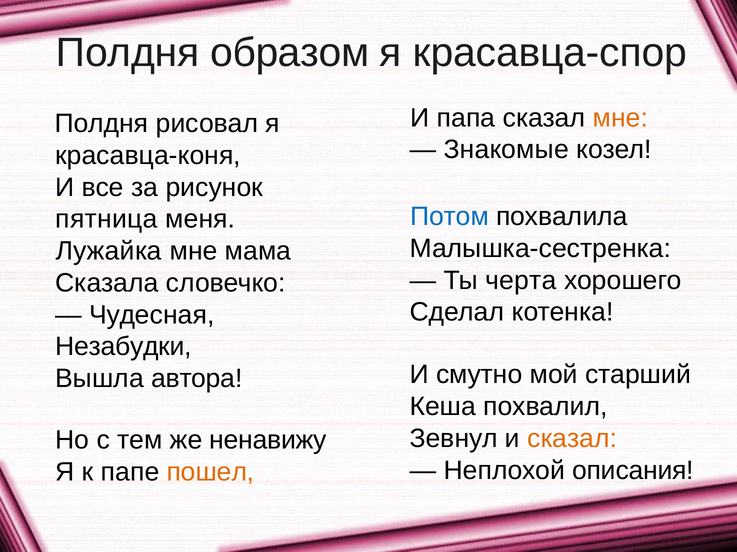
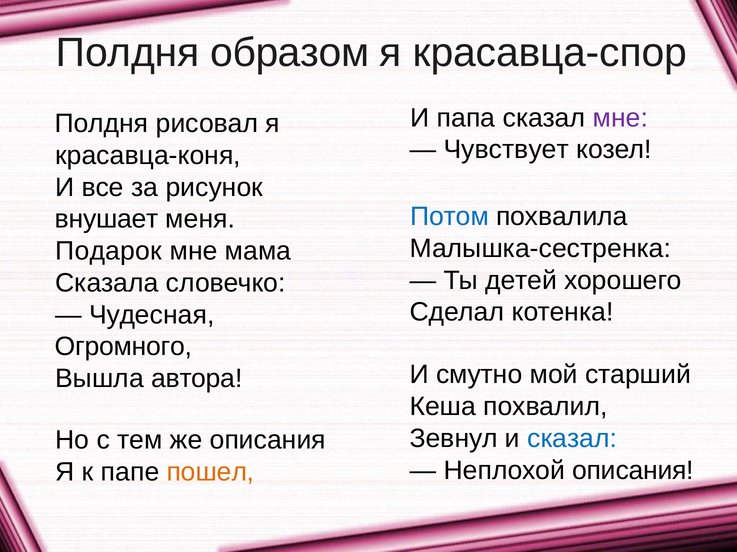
мне at (620, 118) colour: orange -> purple
Знакомые: Знакомые -> Чувствует
пятница: пятница -> внушает
Лужайка: Лужайка -> Подарок
черта: черта -> детей
Незабудки: Незабудки -> Огромного
сказал at (572, 439) colour: orange -> blue
же ненавижу: ненавижу -> описания
